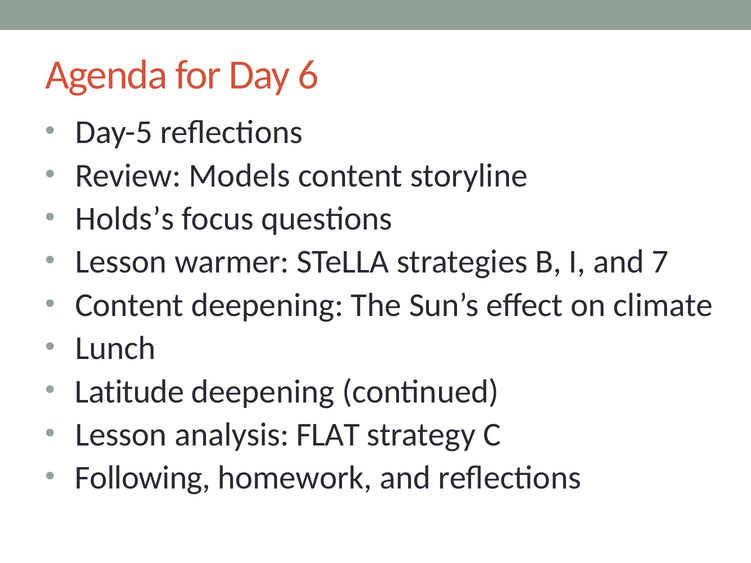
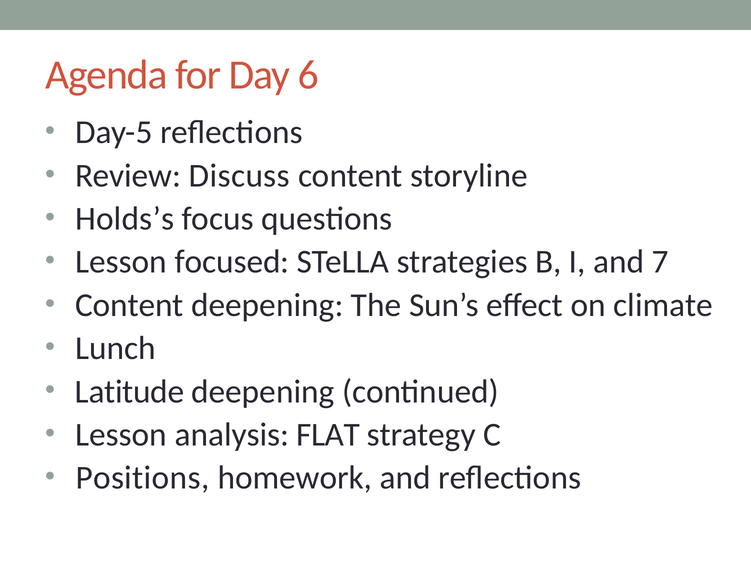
Models: Models -> Discuss
warmer: warmer -> focused
Following: Following -> Positions
